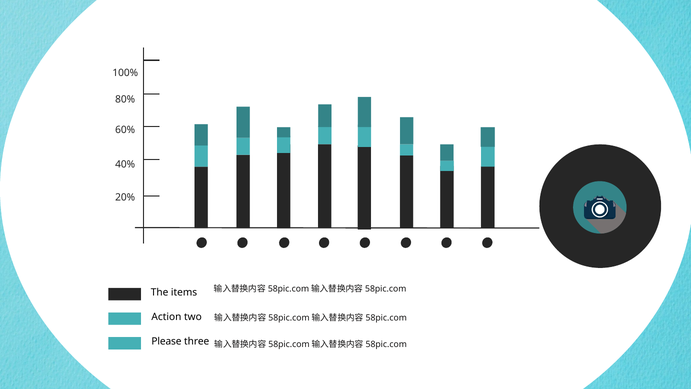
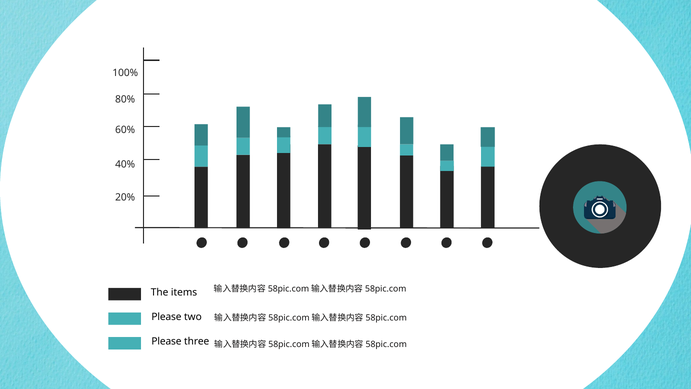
Action at (166, 317): Action -> Please
